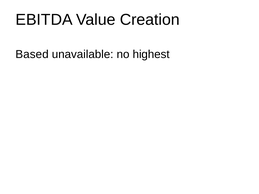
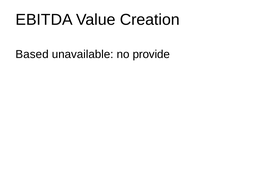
highest: highest -> provide
